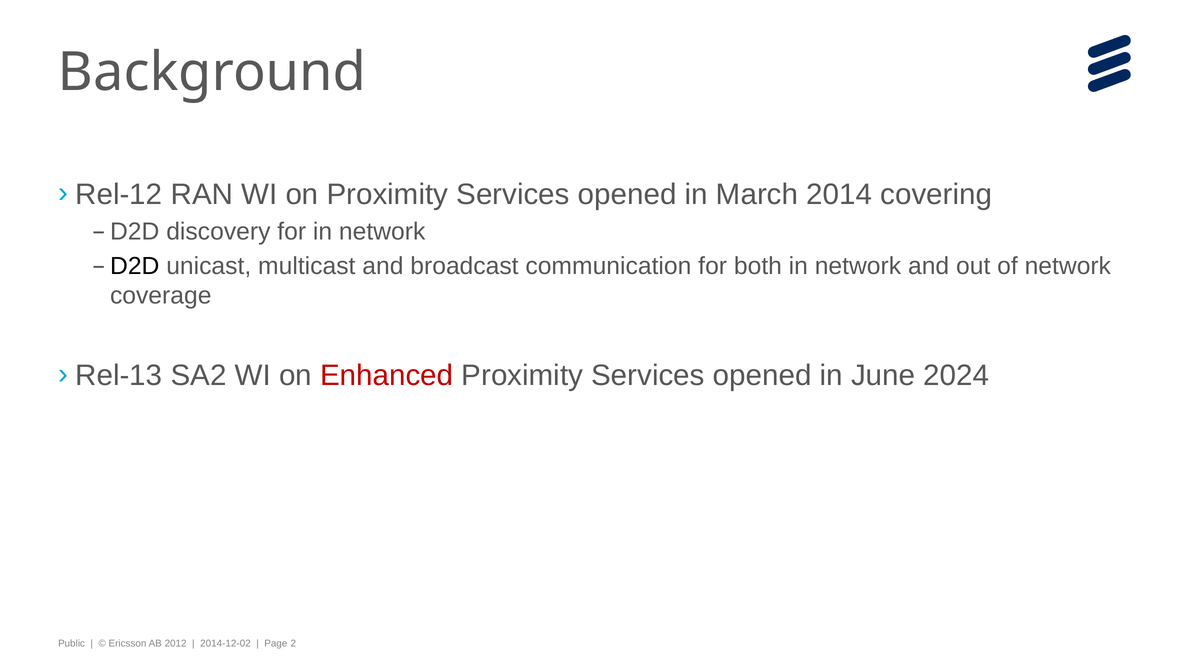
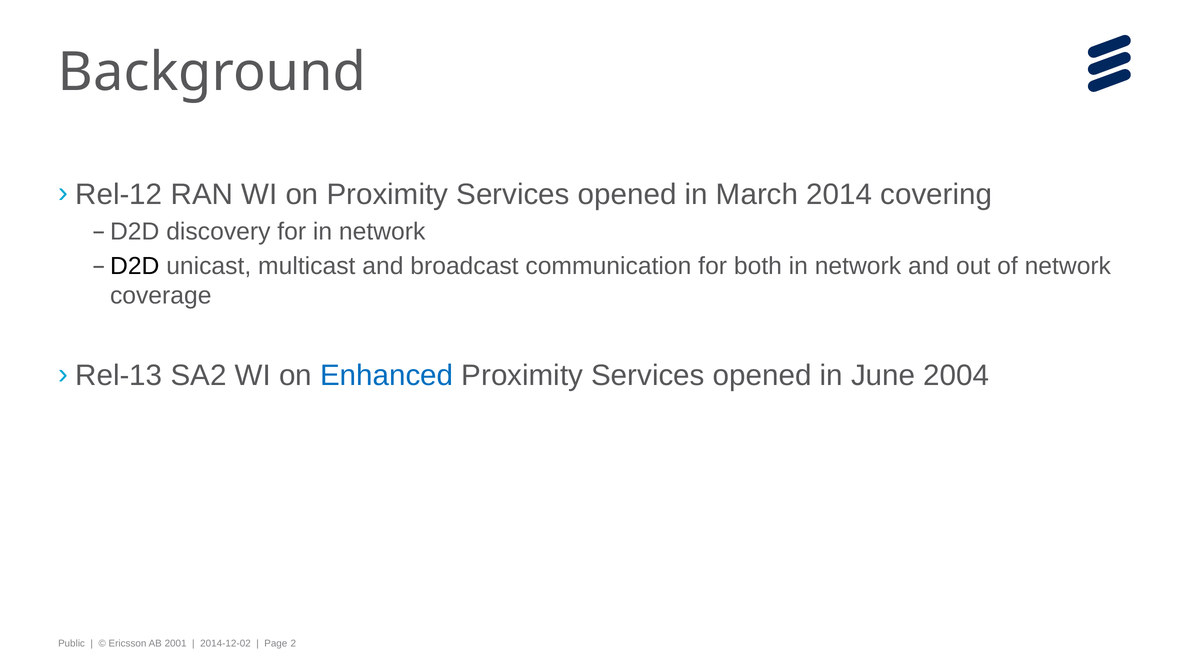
Enhanced colour: red -> blue
2024: 2024 -> 2004
2012: 2012 -> 2001
